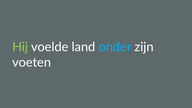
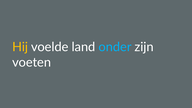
Hij colour: light green -> yellow
